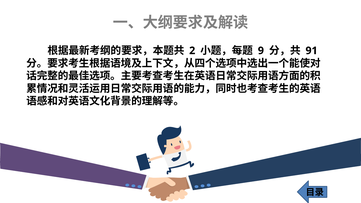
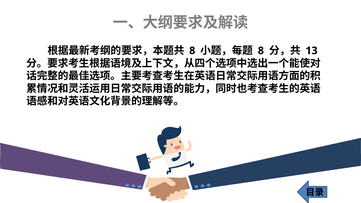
2 at (192, 51): 2 -> 8
9 at (261, 51): 9 -> 8
91: 91 -> 13
